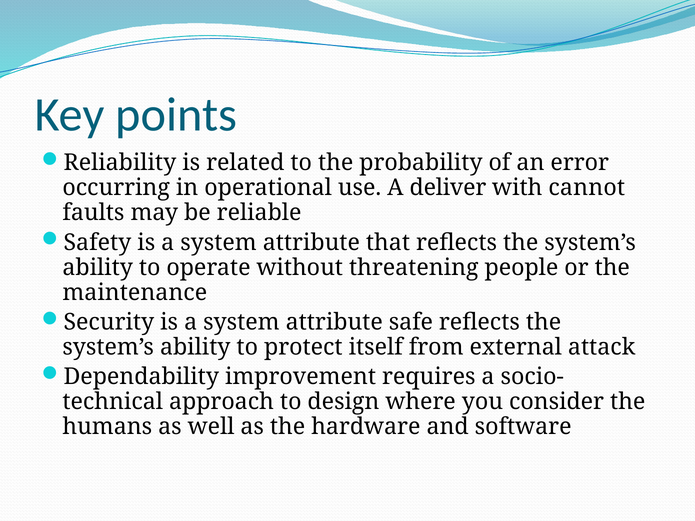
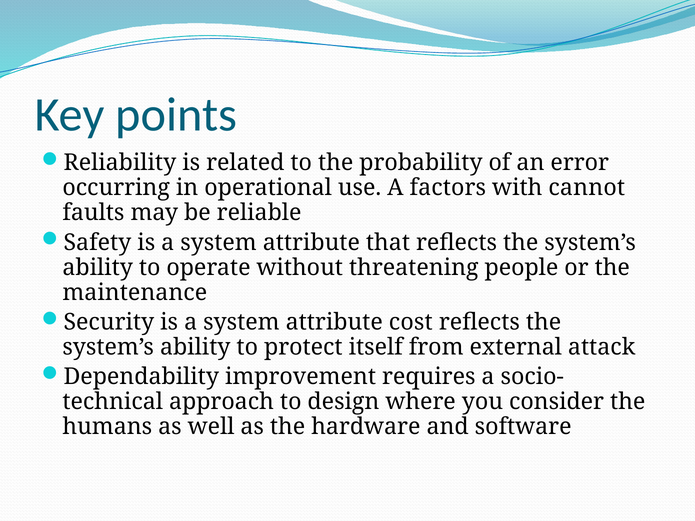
deliver: deliver -> factors
safe: safe -> cost
